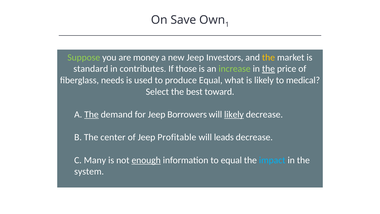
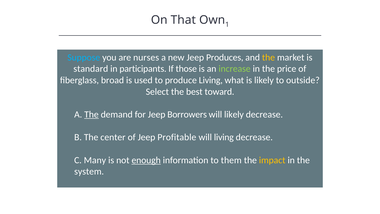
Save: Save -> That
Suppose colour: light green -> light blue
money: money -> nurses
Investors: Investors -> Produces
contributes: contributes -> participants
the at (268, 69) underline: present -> none
needs: needs -> broad
produce Equal: Equal -> Living
medical: medical -> outside
likely at (234, 114) underline: present -> none
will leads: leads -> living
to equal: equal -> them
impact colour: light blue -> yellow
